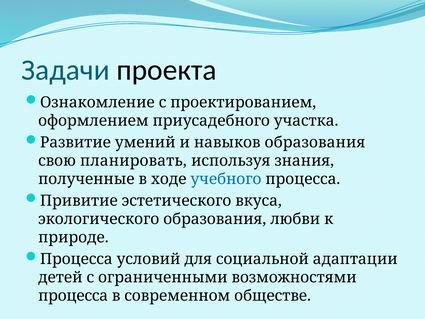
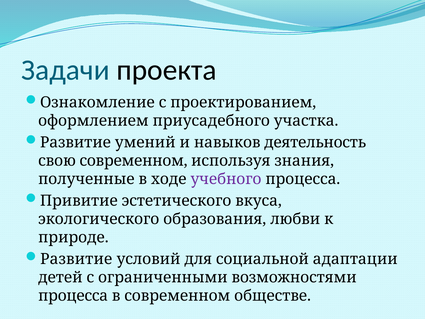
навыков образования: образования -> деятельность
свою планировать: планировать -> современном
учебного colour: blue -> purple
Процесса at (76, 259): Процесса -> Развитие
